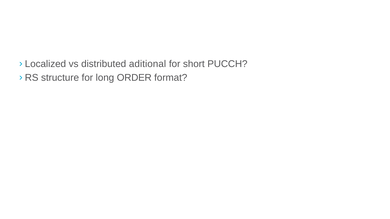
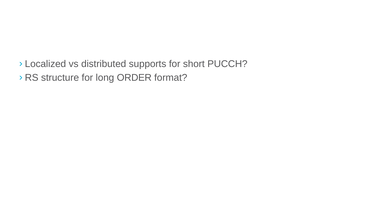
aditional: aditional -> supports
